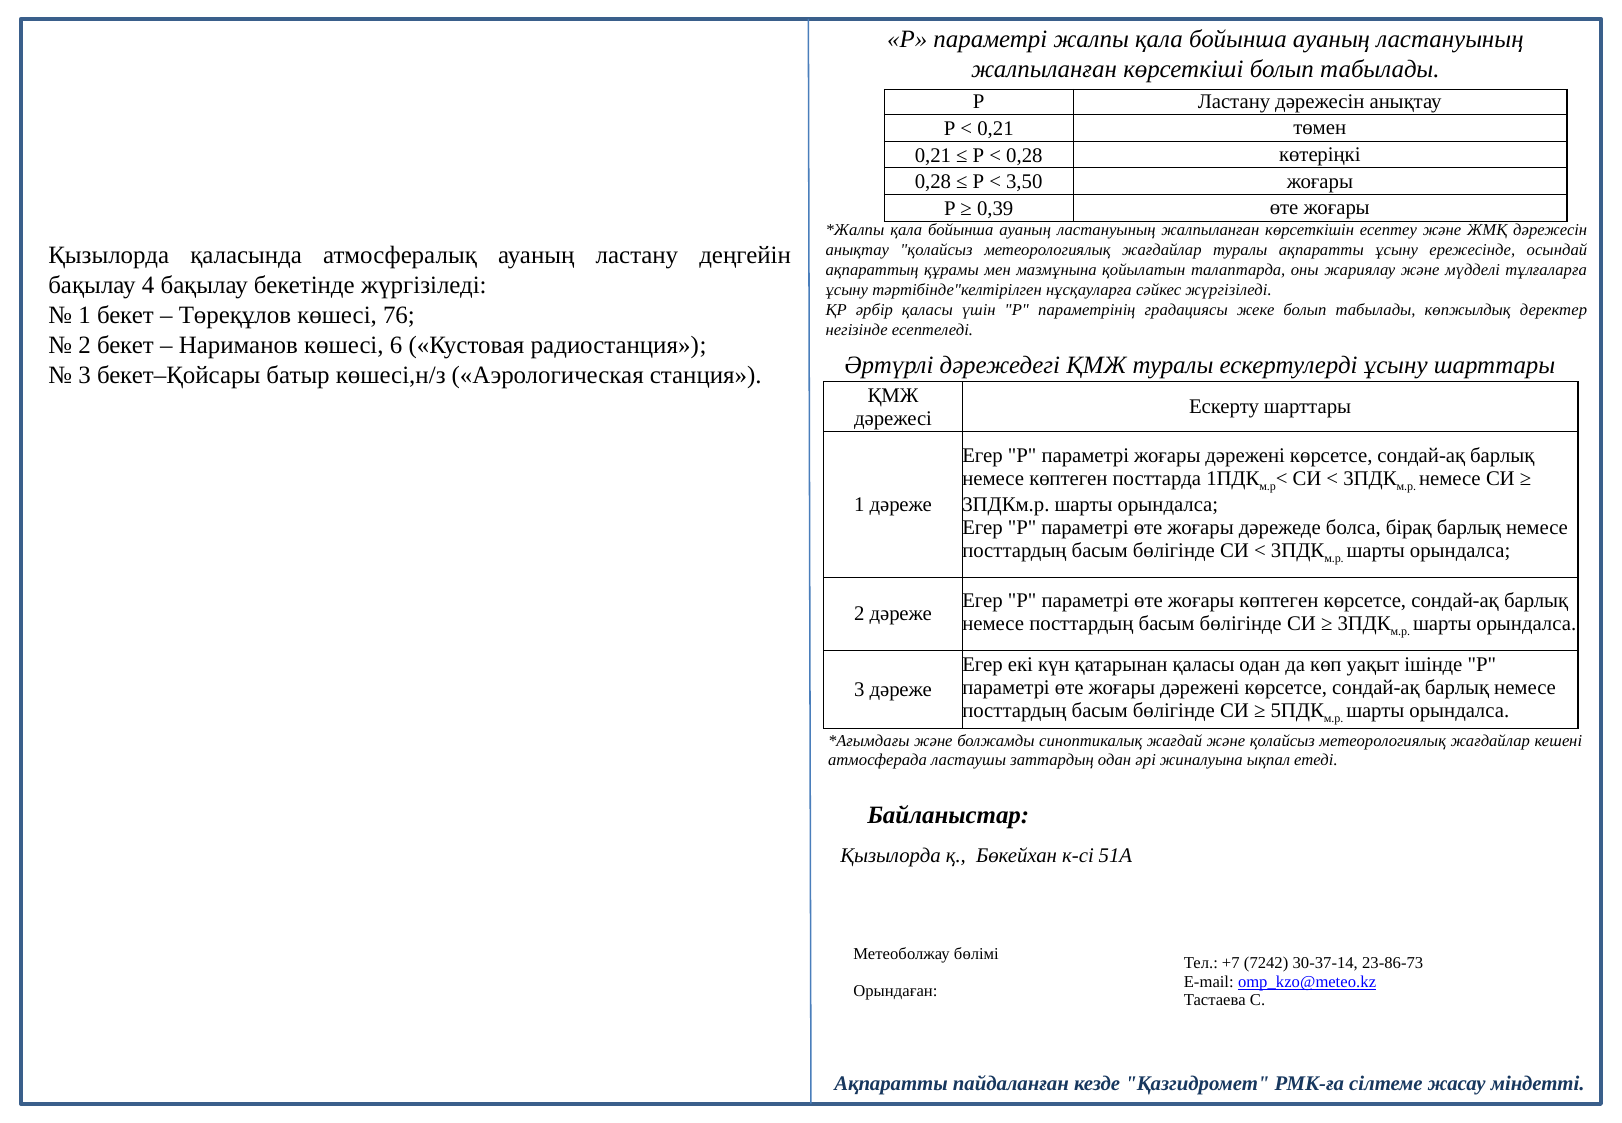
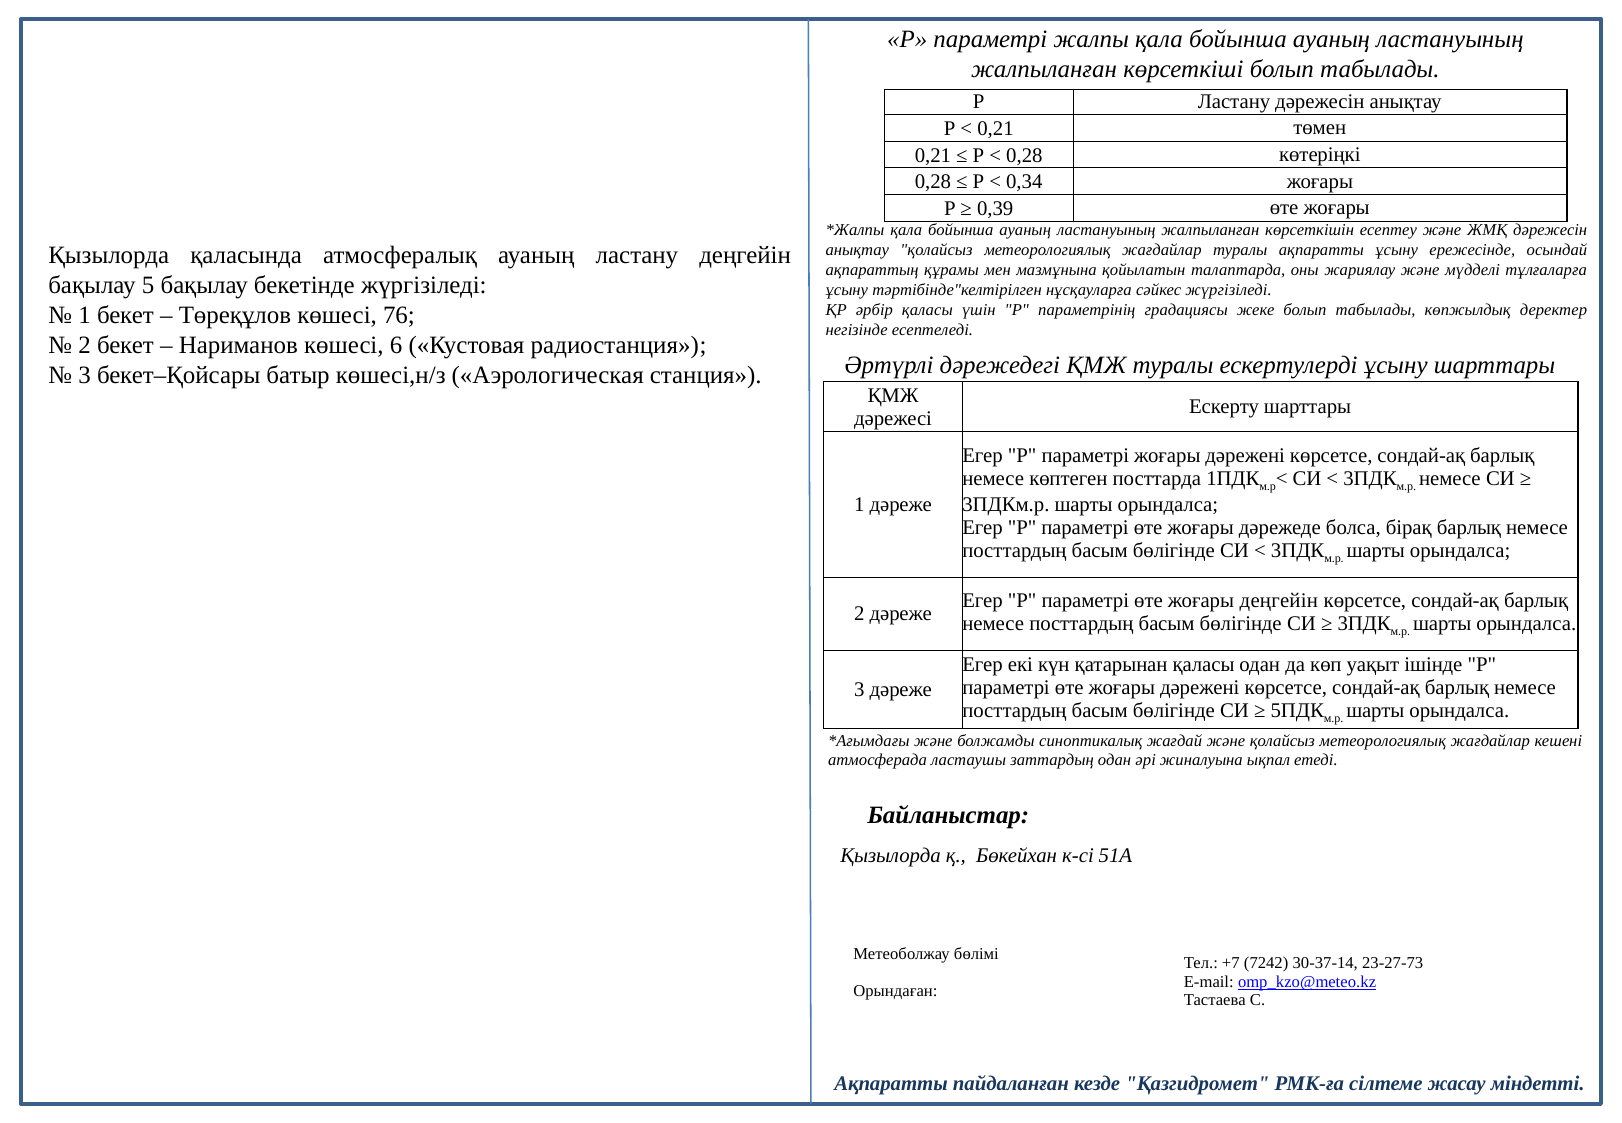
3,50: 3,50 -> 0,34
4: 4 -> 5
жоғары көптеген: көптеген -> деңгейін
23-86-73: 23-86-73 -> 23-27-73
